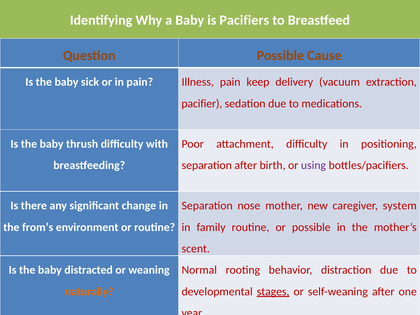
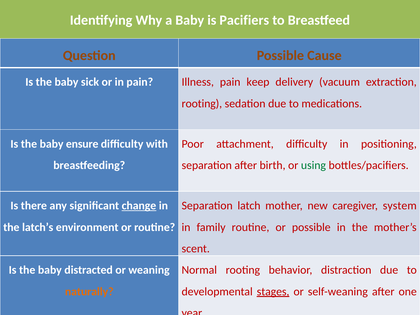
pacifier at (202, 104): pacifier -> rooting
thrush: thrush -> ensure
using colour: purple -> green
change underline: none -> present
nose: nose -> latch
from’s: from’s -> latch’s
